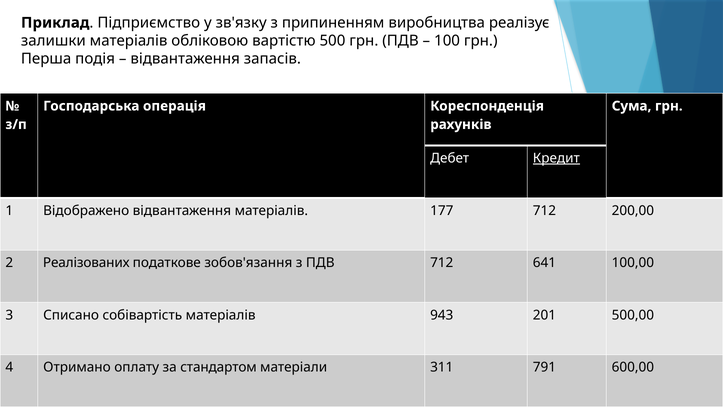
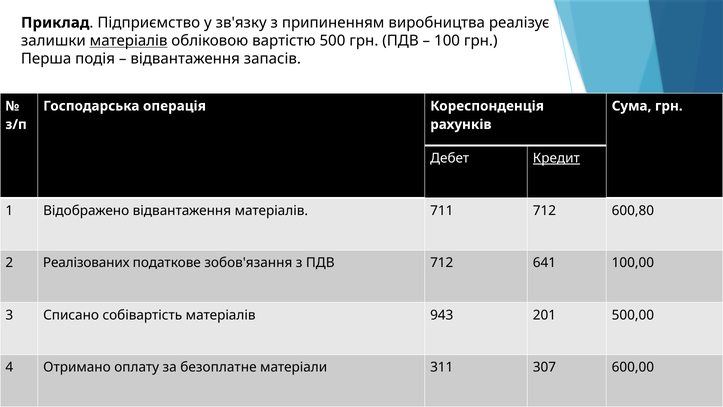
матеріалів at (129, 41) underline: none -> present
177: 177 -> 711
200,00: 200,00 -> 600,80
стандартом: стандартом -> безоплатне
791: 791 -> 307
